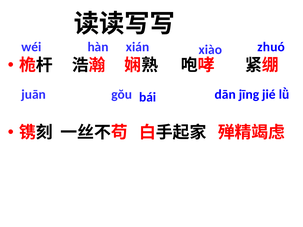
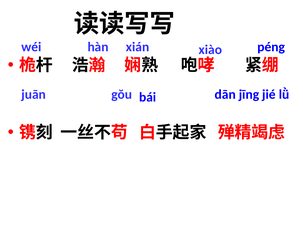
zhuó: zhuó -> péng
